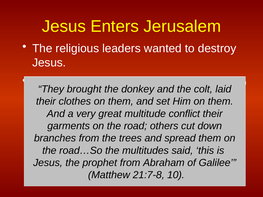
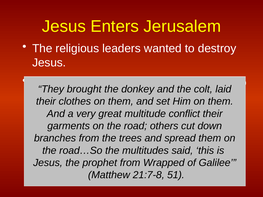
Abraham: Abraham -> Wrapped
10: 10 -> 51
